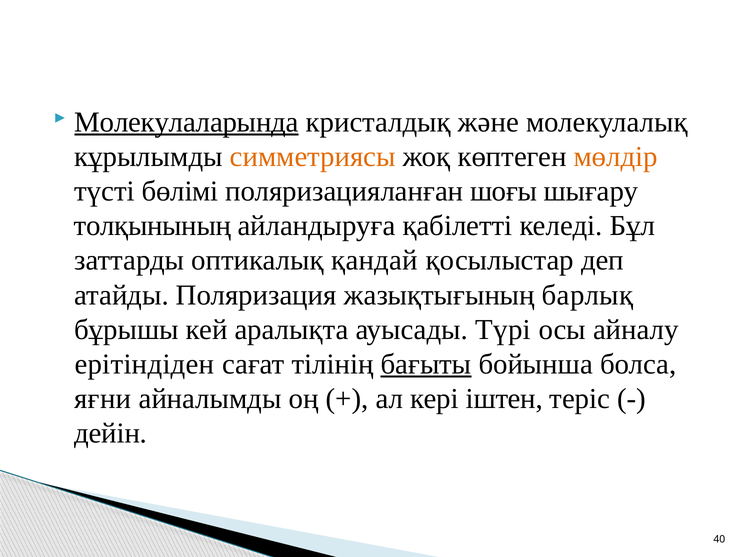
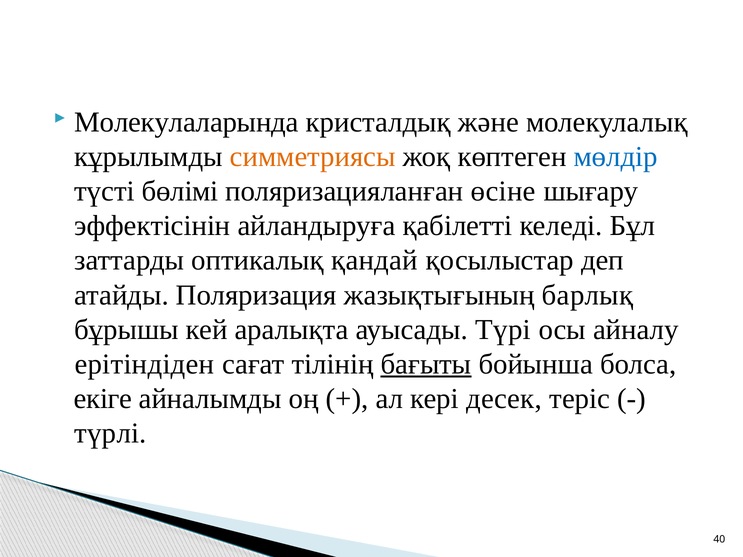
Молекулаларында underline: present -> none
мөлдір colour: orange -> blue
шоғы: шоғы -> өсіне
толқынының: толқынының -> эффектісінін
яғни: яғни -> екіге
іштен: іштен -> десек
дейін: дейін -> түрлі
